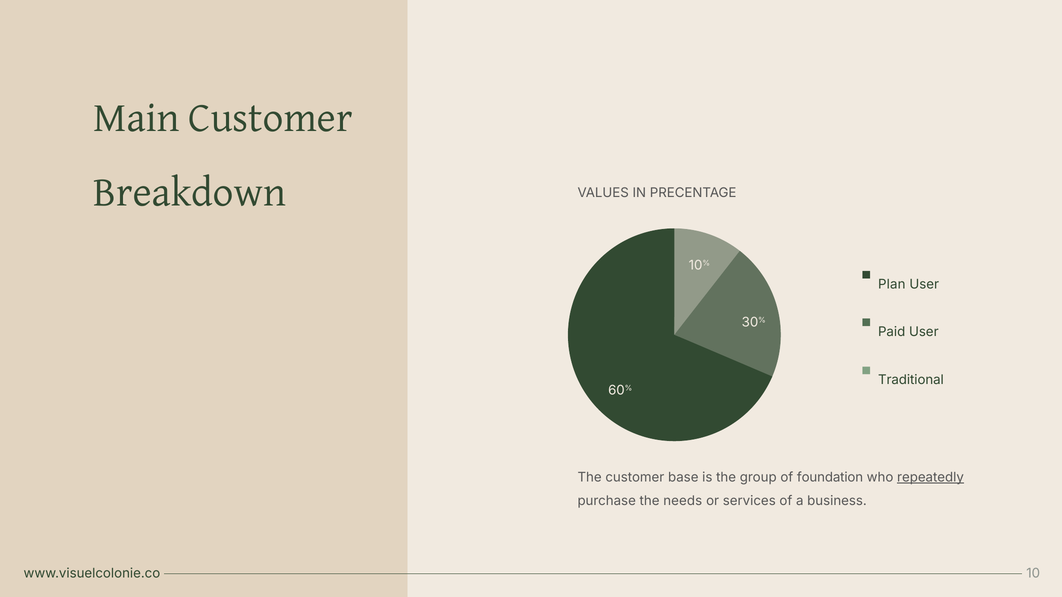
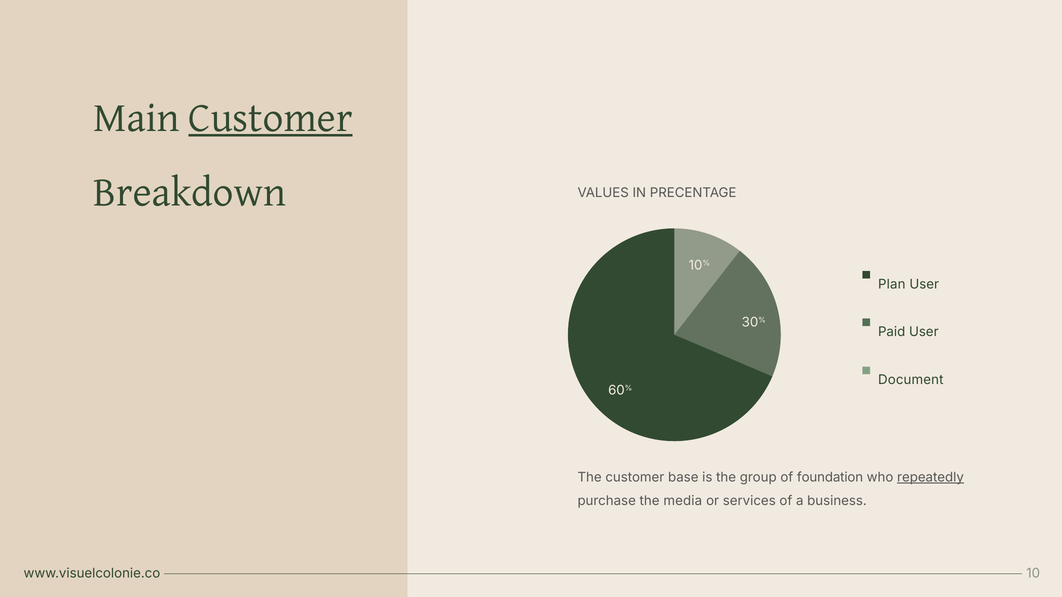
Customer at (270, 117) underline: none -> present
Traditional: Traditional -> Document
needs: needs -> media
